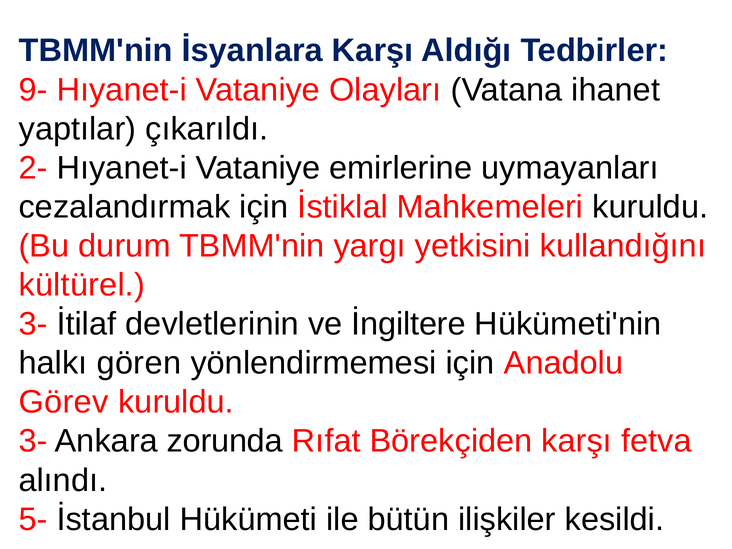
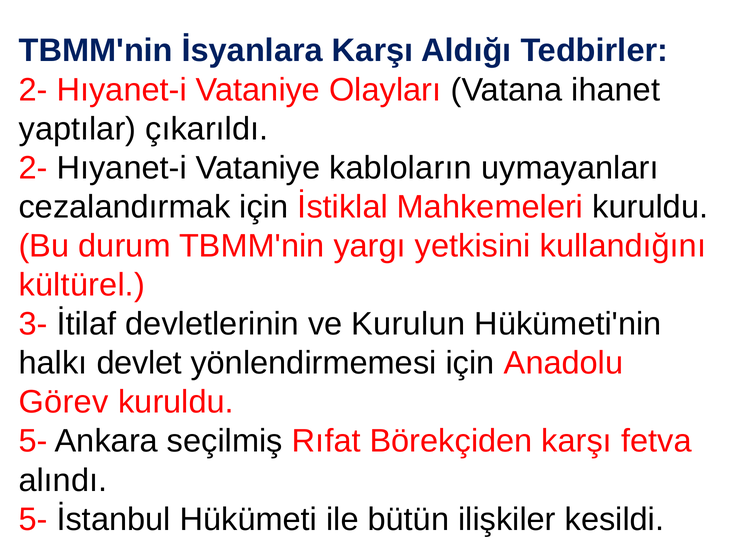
9- at (33, 90): 9- -> 2-
emirlerine: emirlerine -> kabloların
İngiltere: İngiltere -> Kurulun
gören: gören -> devlet
3- at (33, 441): 3- -> 5-
zorunda: zorunda -> seçilmiş
